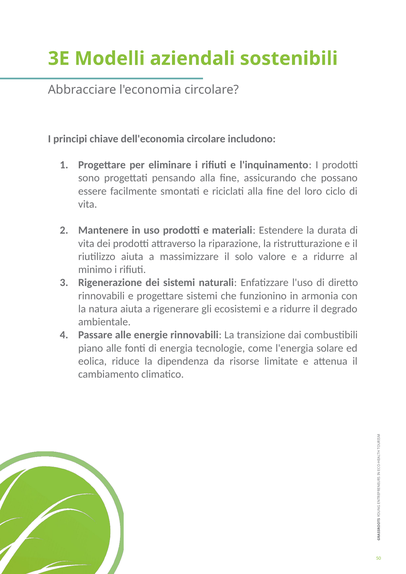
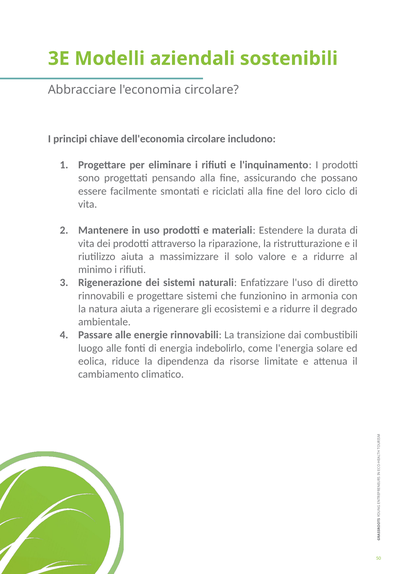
piano: piano -> luogo
tecnologie: tecnologie -> indebolirlo
